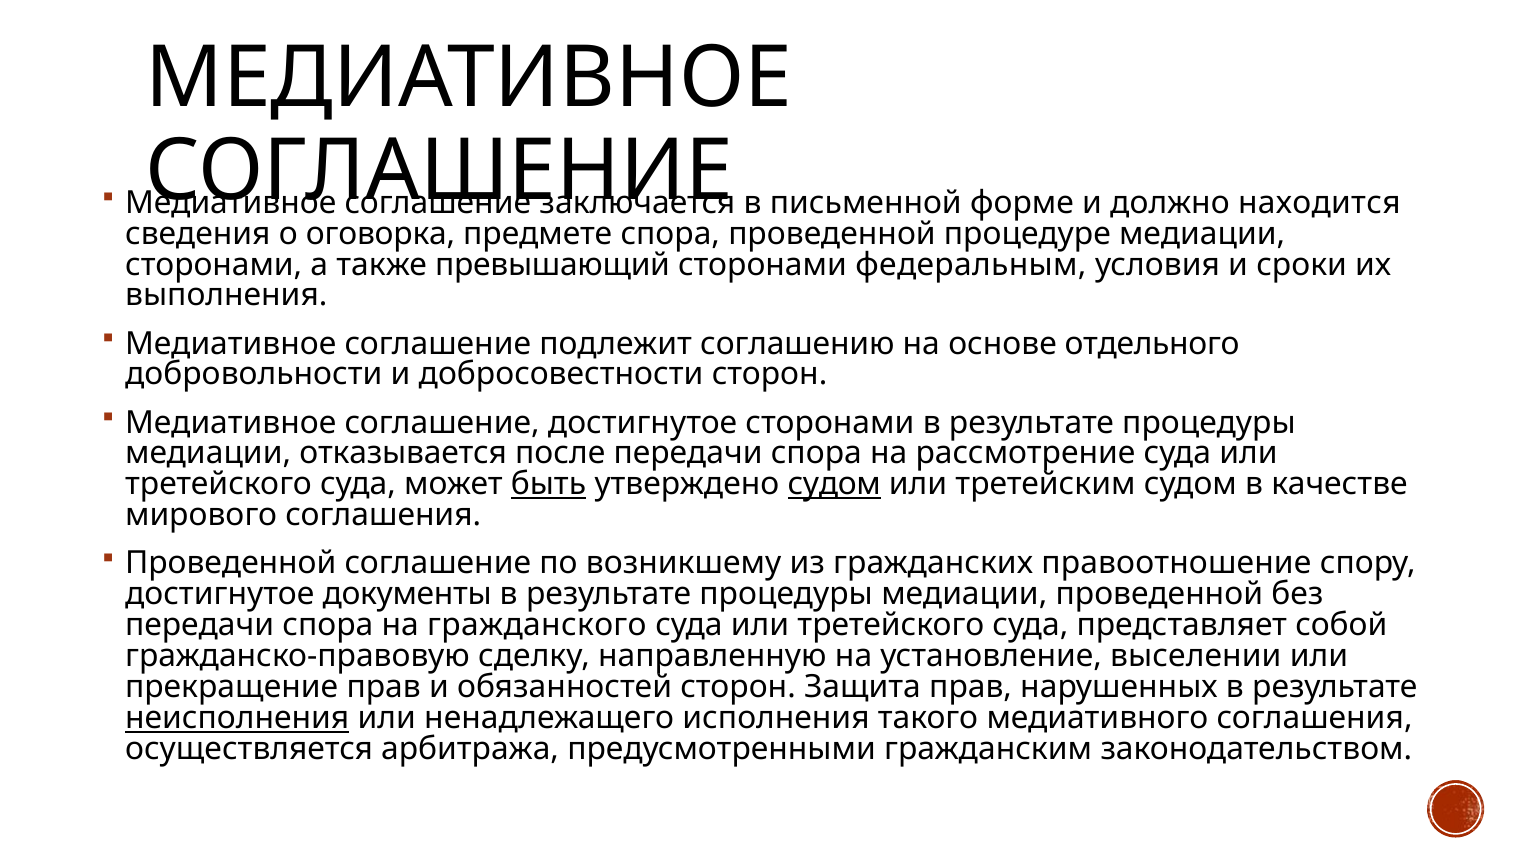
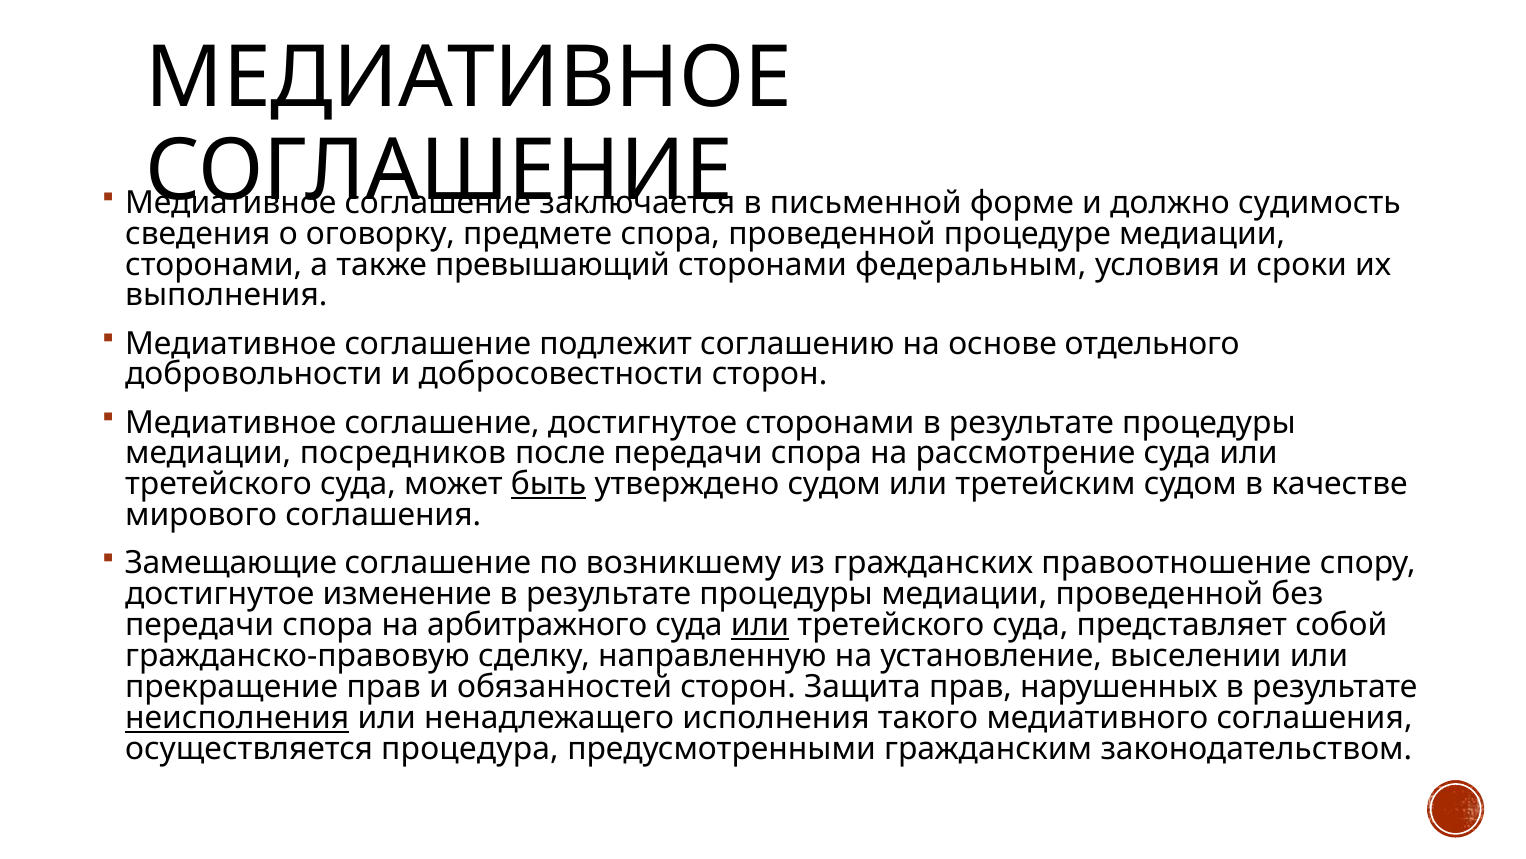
находится: находится -> судимость
оговорка: оговорка -> оговорку
отказывается: отказывается -> посредников
судом at (834, 484) underline: present -> none
Проведенной at (231, 563): Проведенной -> Замещающие
документы: документы -> изменение
гражданского: гражданского -> арбитражного
или at (760, 625) underline: none -> present
арбитража: арбитража -> процедура
